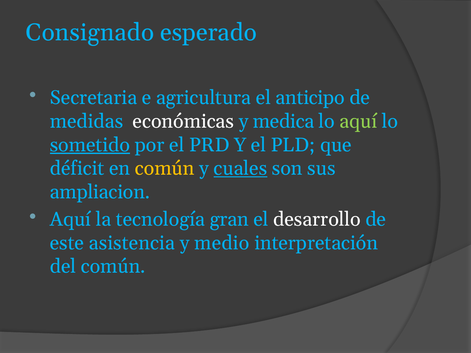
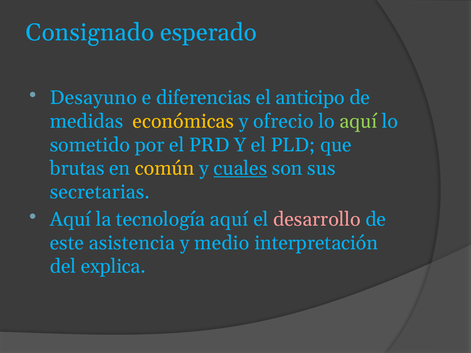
Secretaria: Secretaria -> Desayuno
agricultura: agricultura -> diferencias
económicas colour: white -> yellow
medica: medica -> ofrecio
sometido underline: present -> none
déficit: déficit -> brutas
ampliacion: ampliacion -> secretarias
tecnología gran: gran -> aquí
desarrollo colour: white -> pink
del común: común -> explica
